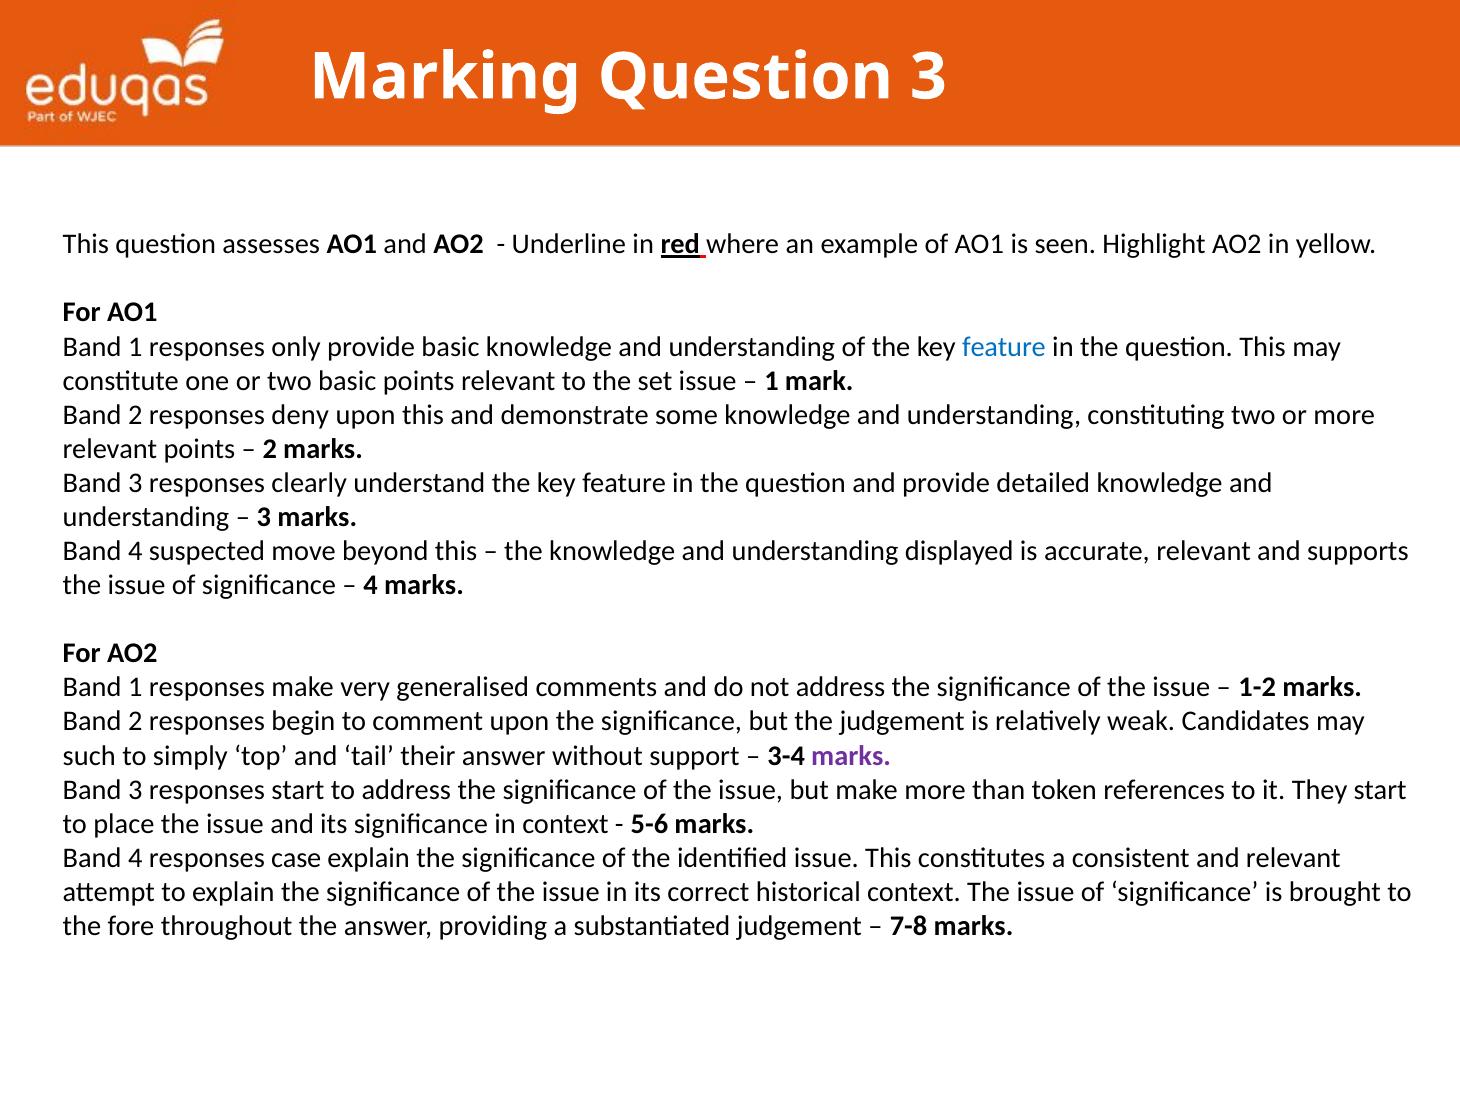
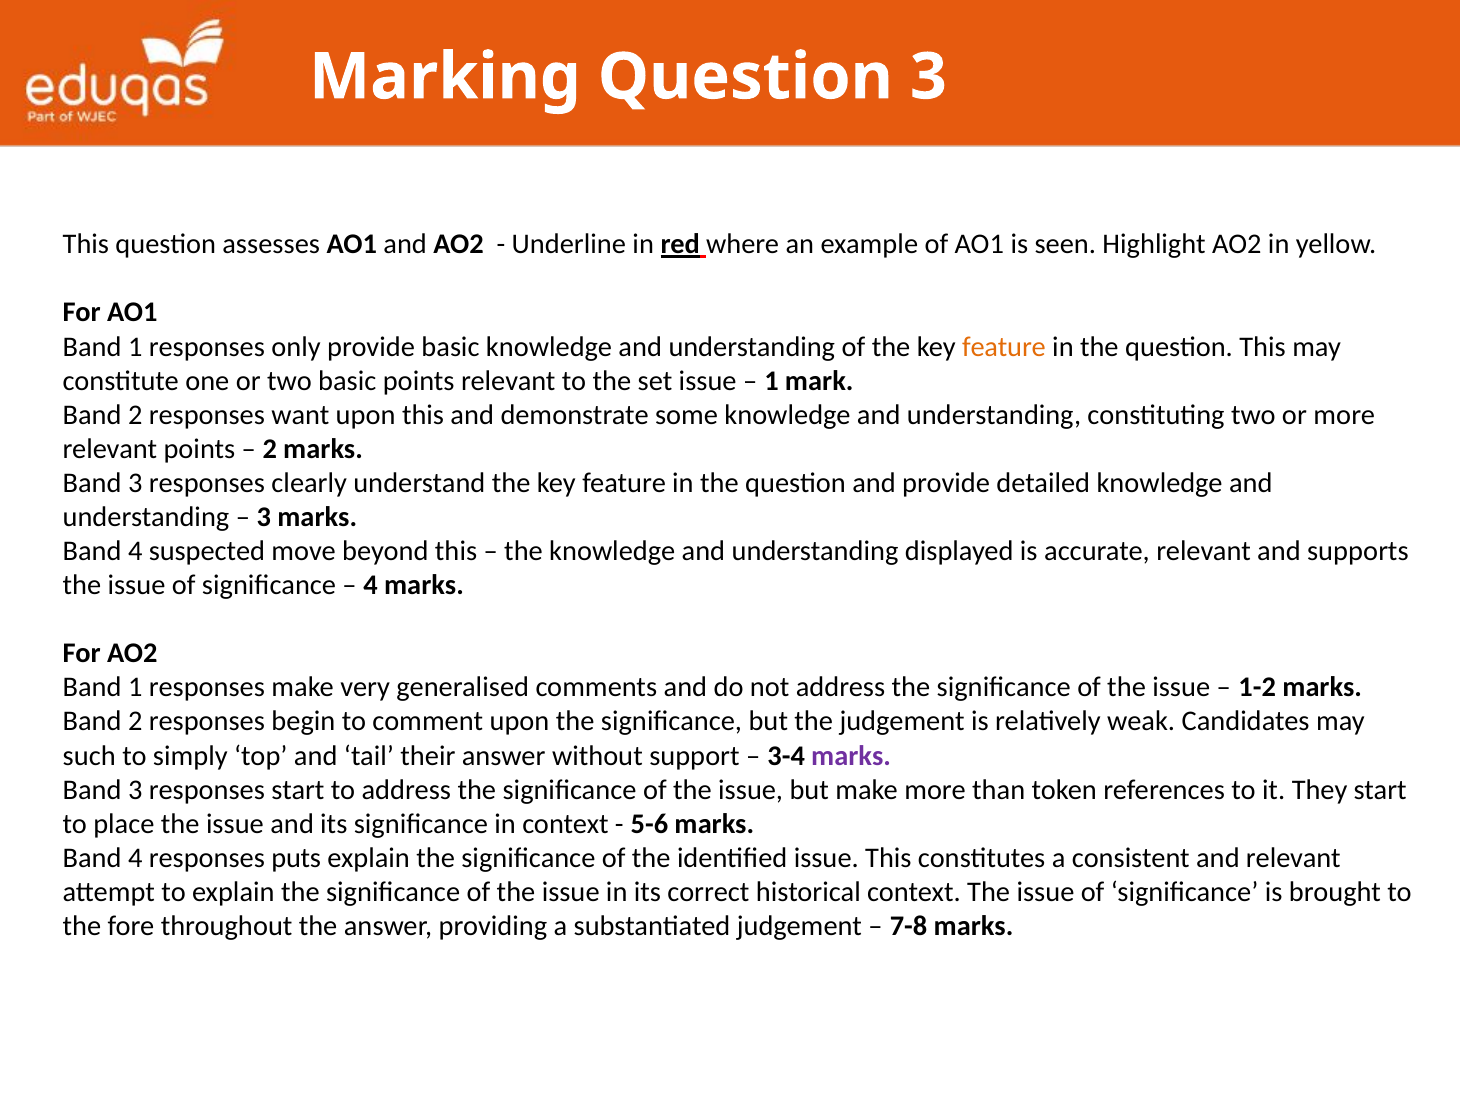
feature at (1004, 347) colour: blue -> orange
deny: deny -> want
case: case -> puts
